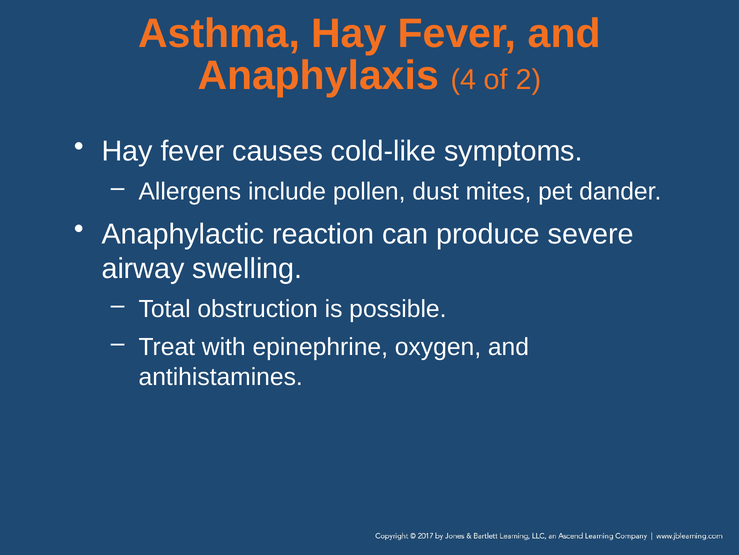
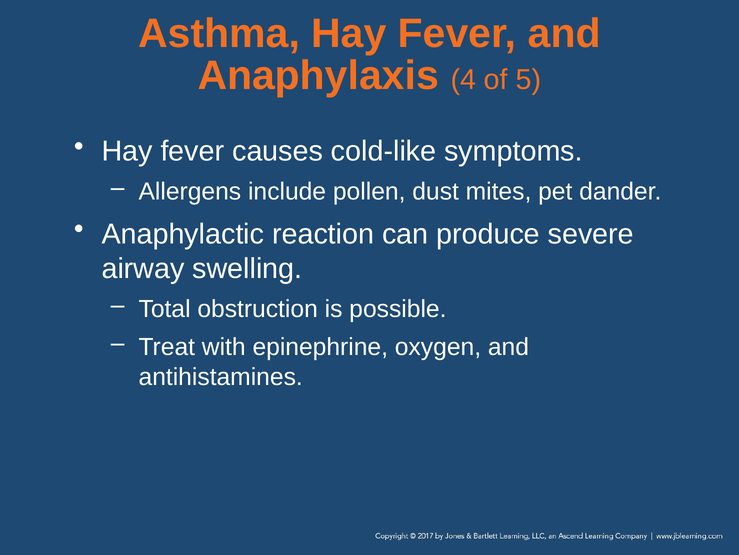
2: 2 -> 5
